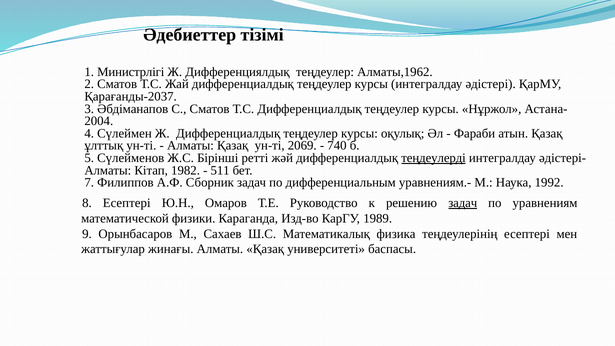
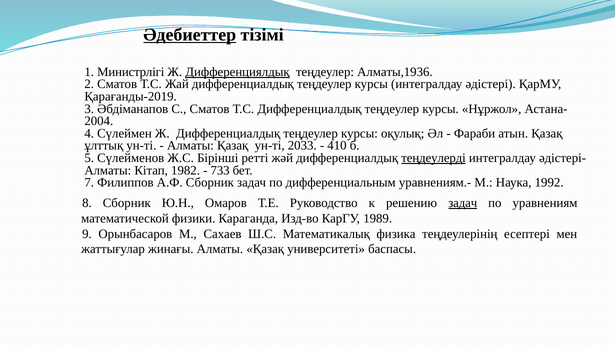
Әдебиеттер underline: none -> present
Дифференциялдық underline: none -> present
Алматы,1962: Алматы,1962 -> Алматы,1936
Қарағанды-2037: Қарағанды-2037 -> Қарағанды-2019
2069: 2069 -> 2033
740: 740 -> 410
511: 511 -> 733
8 Есептері: Есептері -> Сборник
